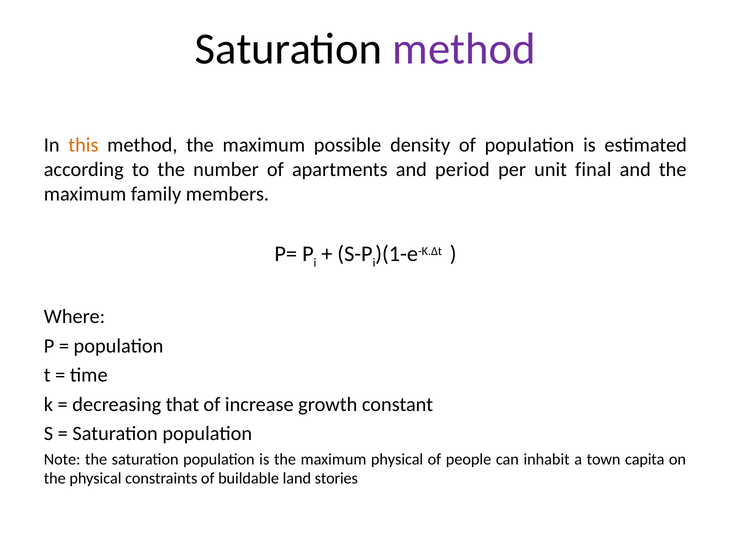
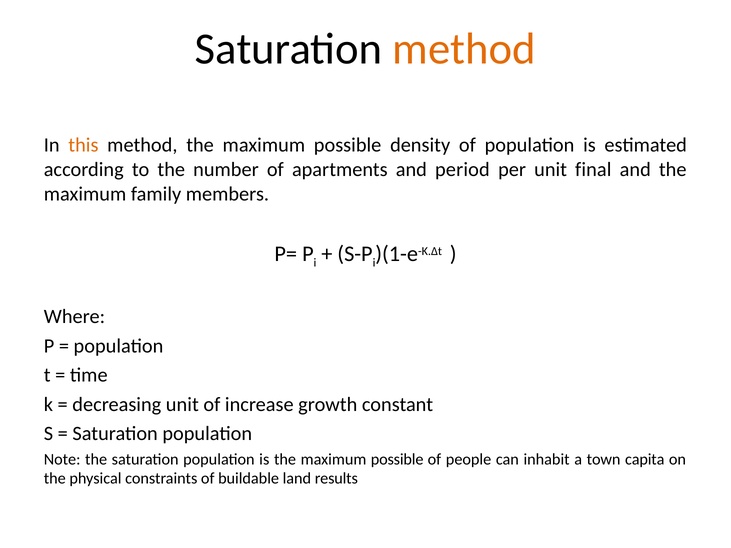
method at (464, 49) colour: purple -> orange
decreasing that: that -> unit
is the maximum physical: physical -> possible
stories: stories -> results
